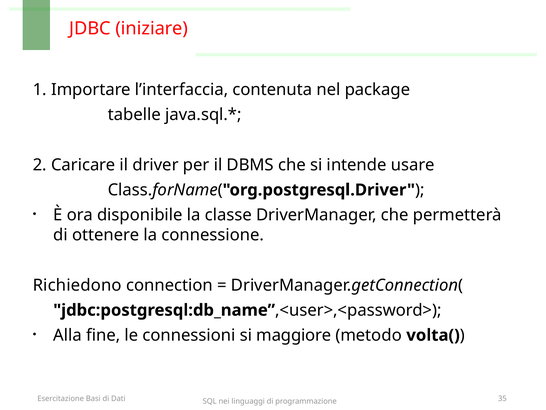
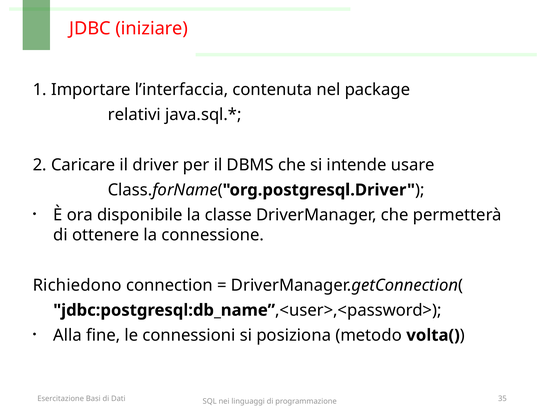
tabelle: tabelle -> relativi
maggiore: maggiore -> posiziona
